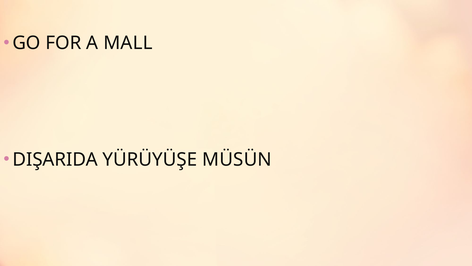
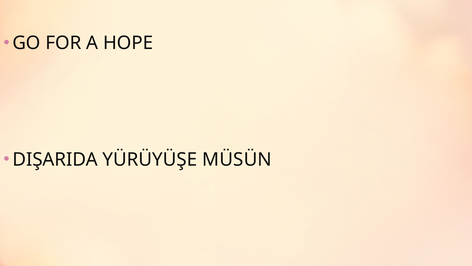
MALL: MALL -> HOPE
